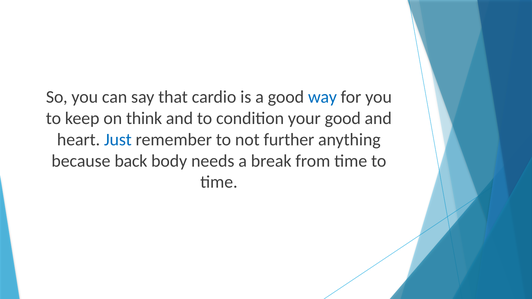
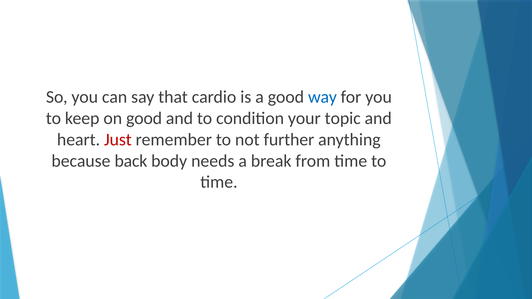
on think: think -> good
your good: good -> topic
Just colour: blue -> red
